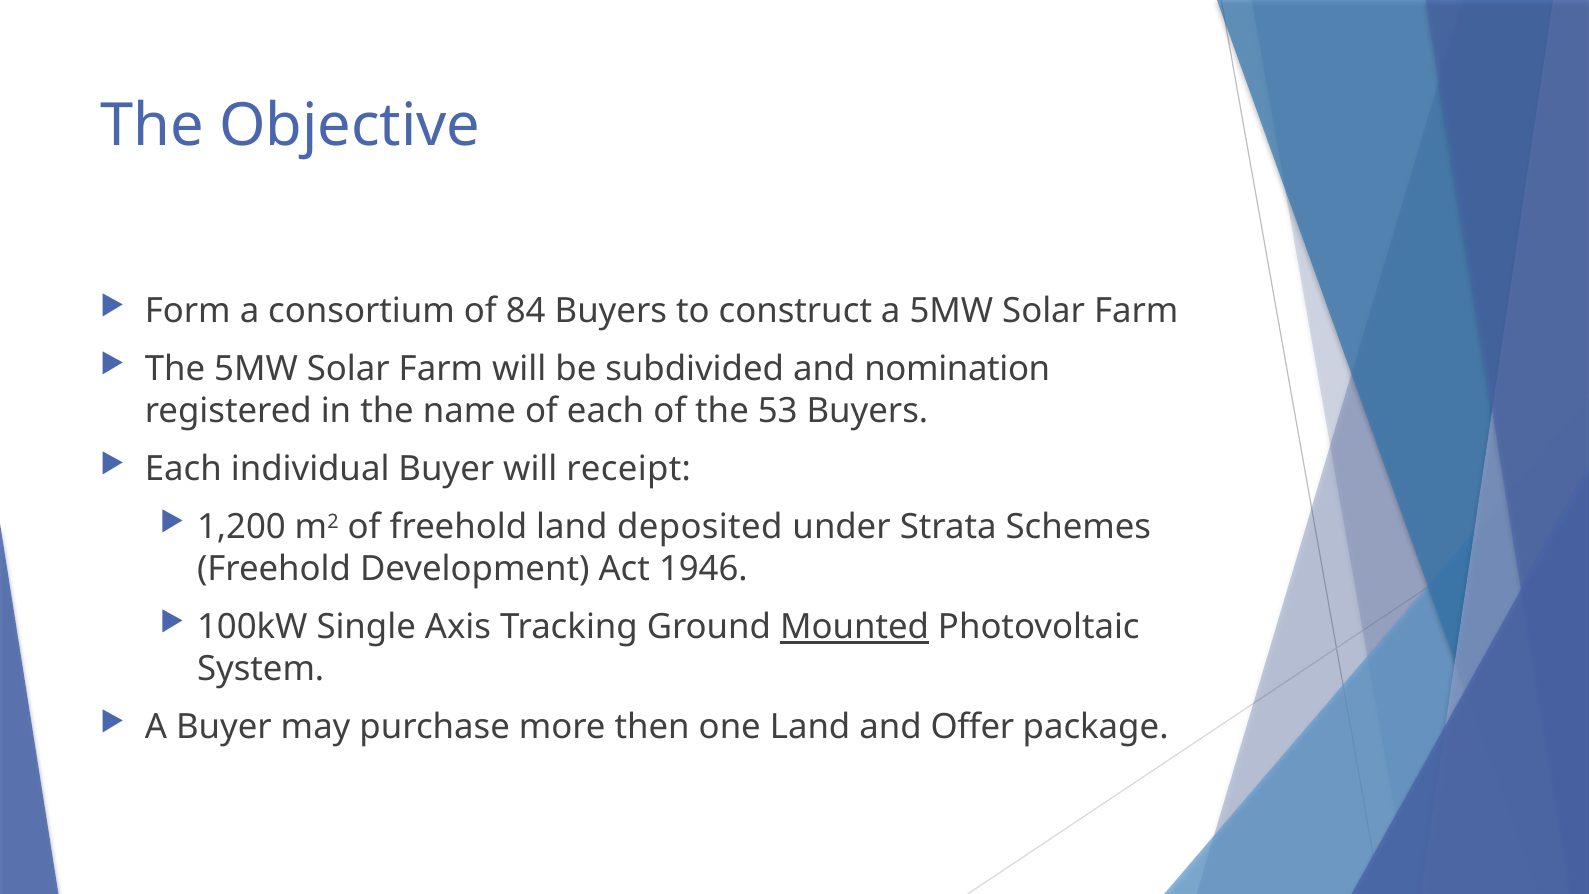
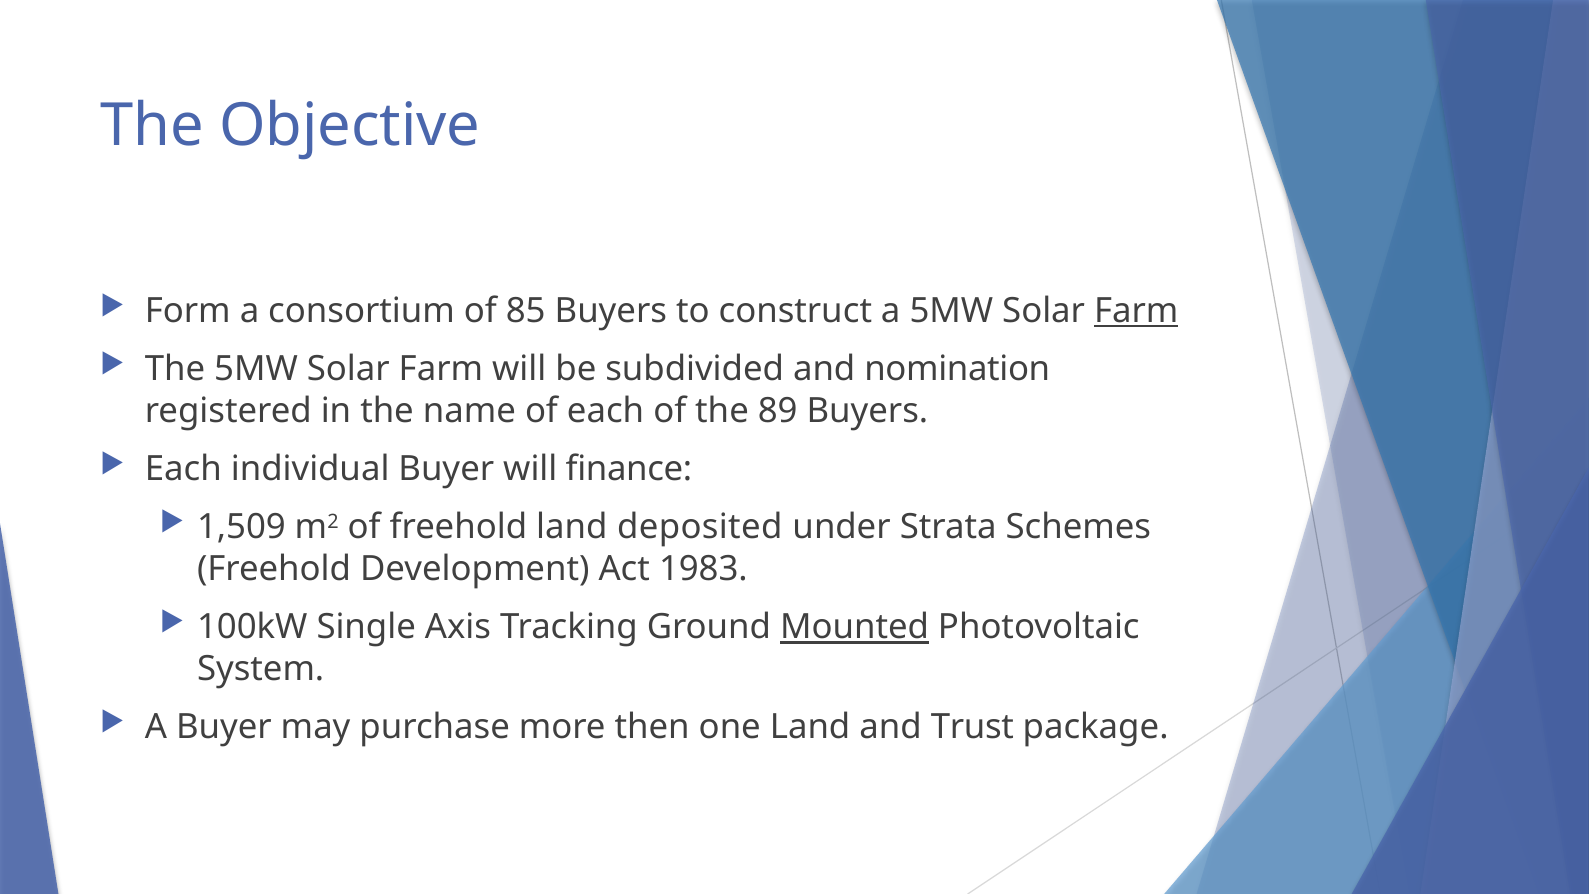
84: 84 -> 85
Farm at (1136, 311) underline: none -> present
53: 53 -> 89
receipt: receipt -> finance
1,200: 1,200 -> 1,509
1946: 1946 -> 1983
Offer: Offer -> Trust
